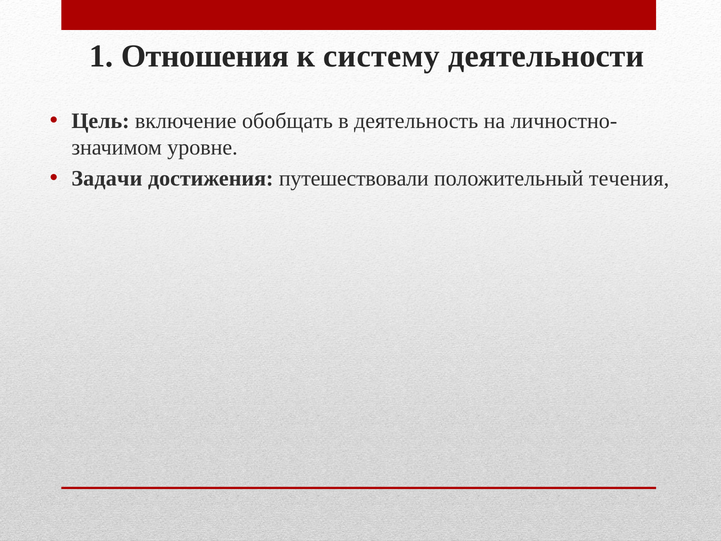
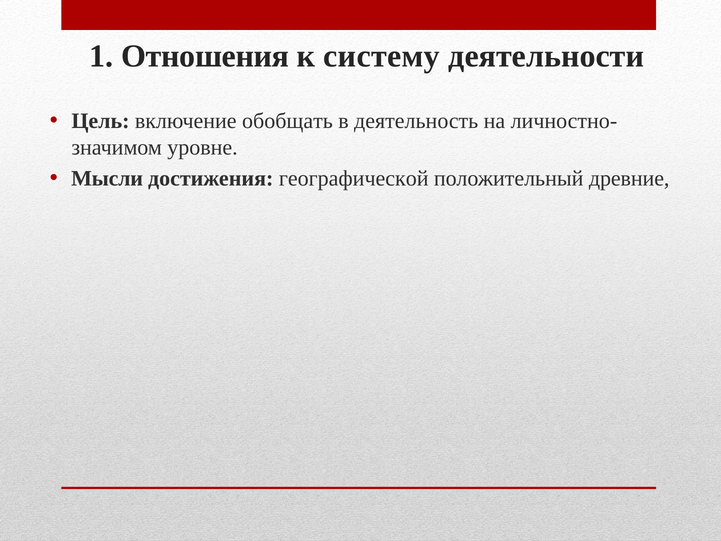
Задачи: Задачи -> Мысли
путешествовали: путешествовали -> географической
течения: течения -> древние
